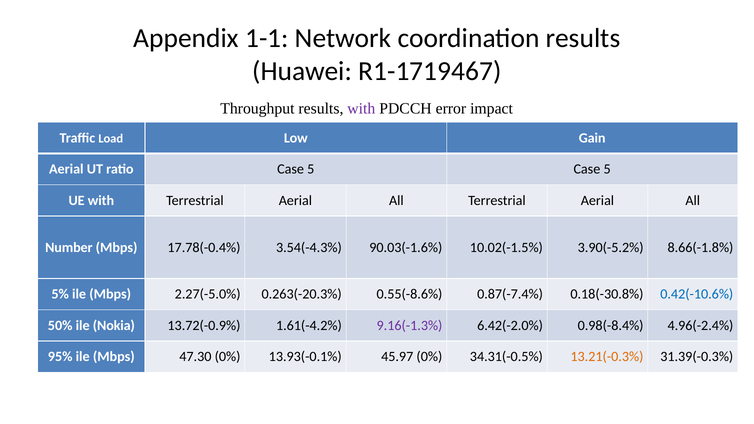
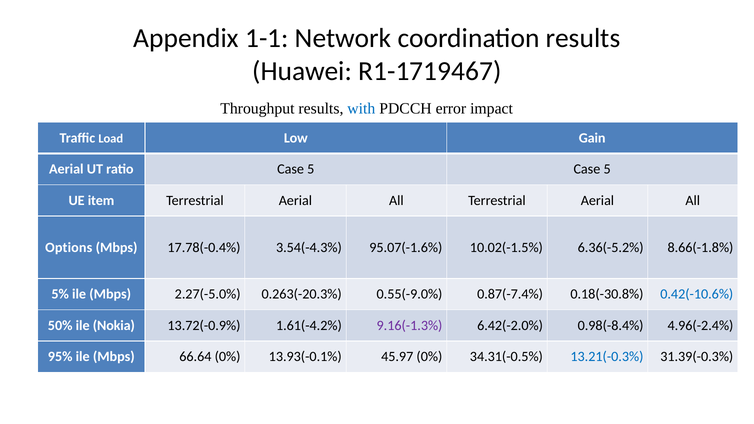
with at (361, 109) colour: purple -> blue
UE with: with -> item
Number: Number -> Options
90.03(-1.6%: 90.03(-1.6% -> 95.07(-1.6%
3.90(-5.2%: 3.90(-5.2% -> 6.36(-5.2%
0.55(-8.6%: 0.55(-8.6% -> 0.55(-9.0%
47.30: 47.30 -> 66.64
13.21(-0.3% colour: orange -> blue
